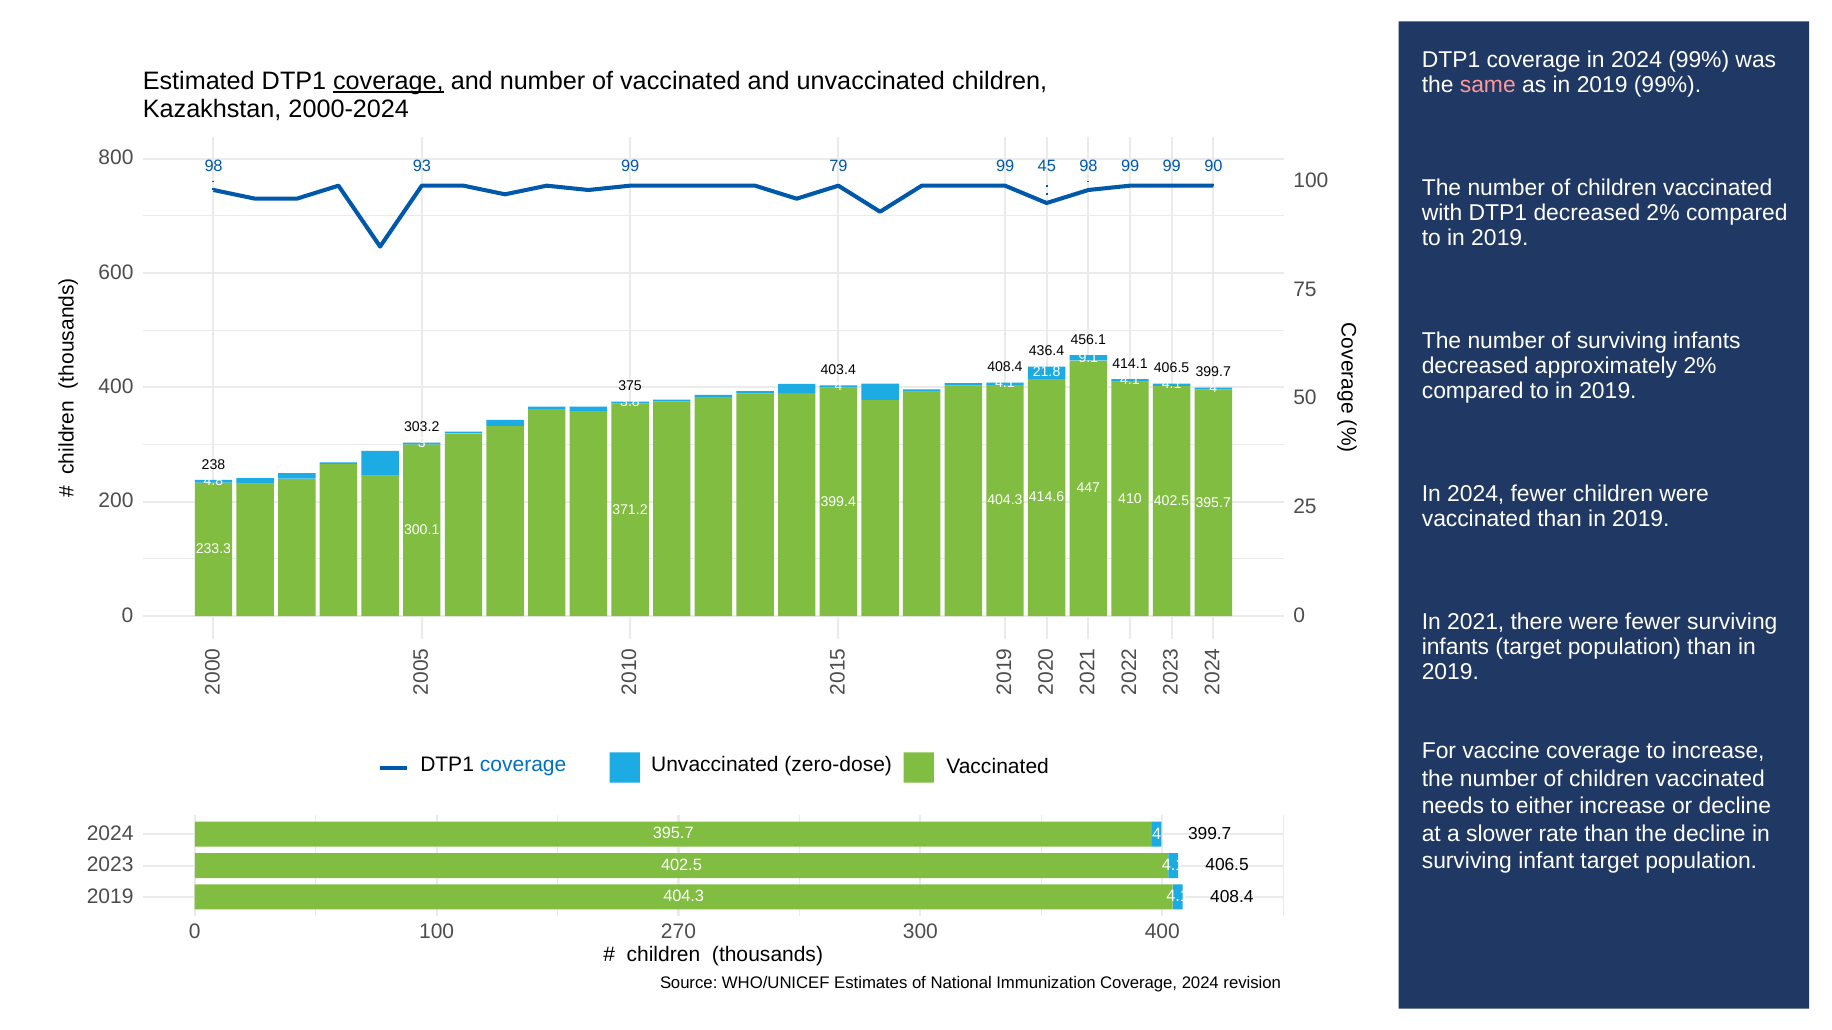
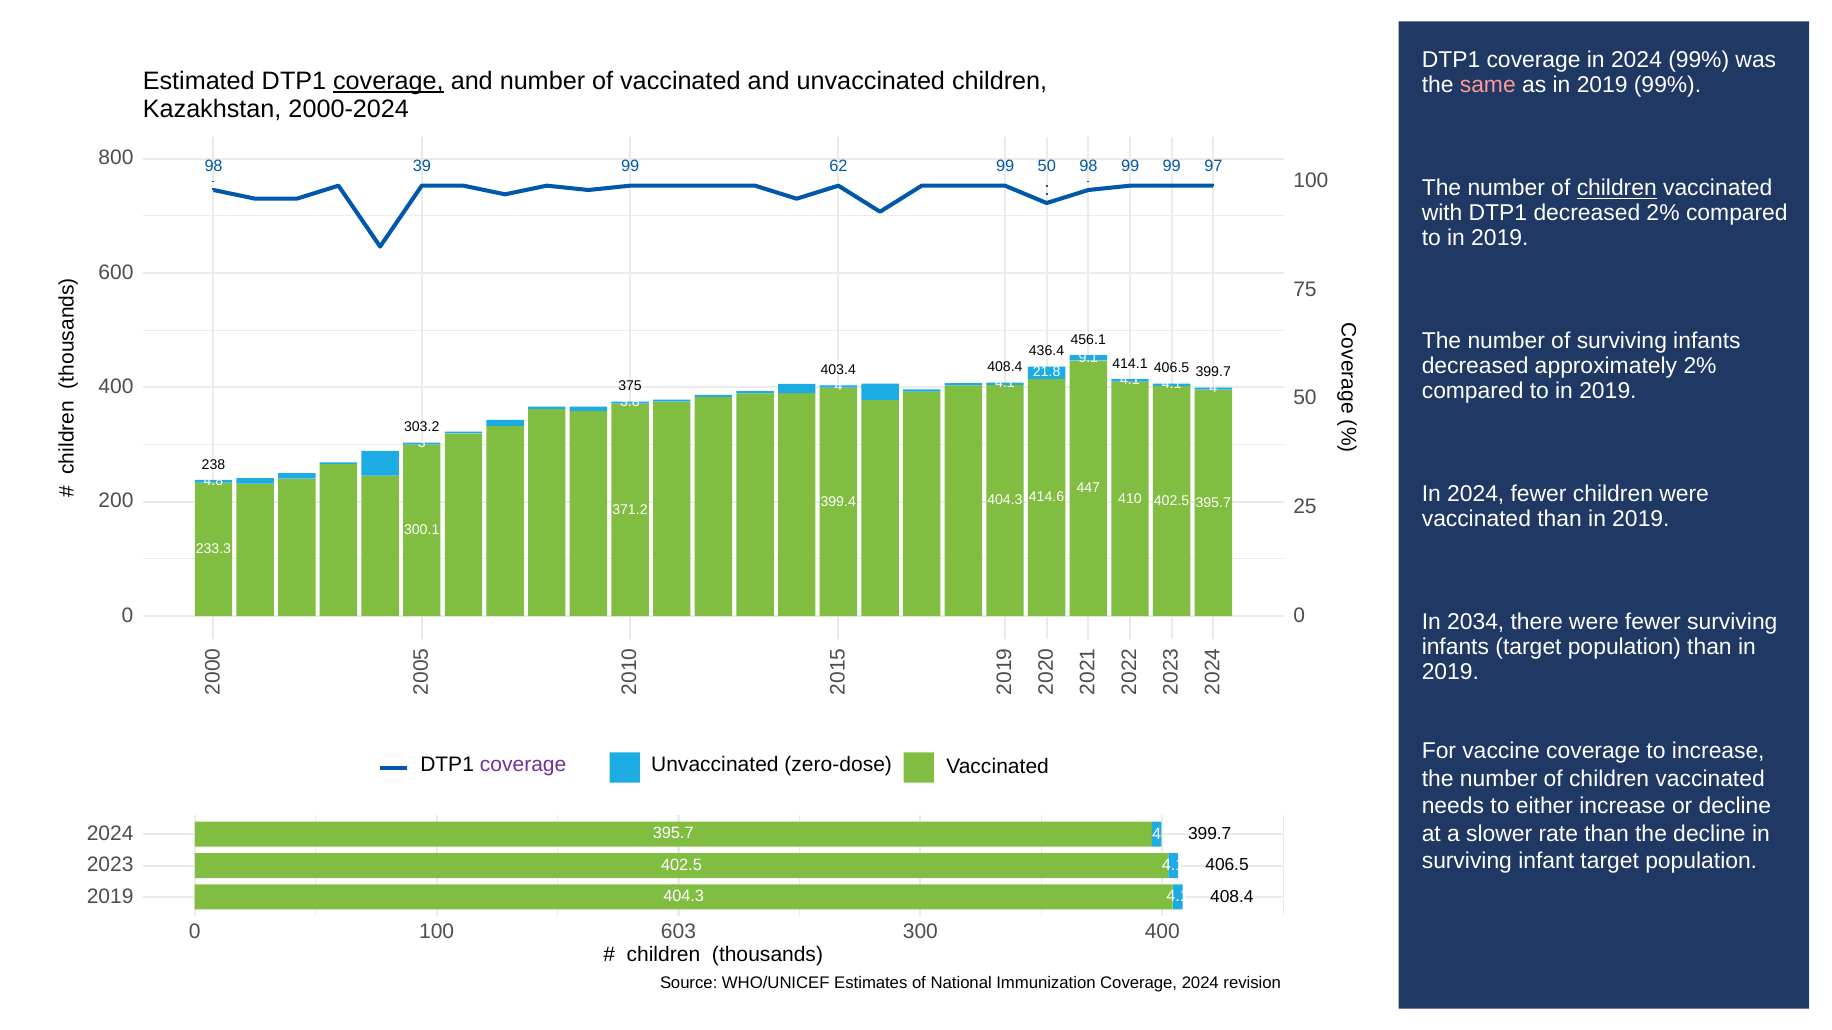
93: 93 -> 39
79: 79 -> 62
99 45: 45 -> 50
90: 90 -> 97
children at (1617, 188) underline: none -> present
2021: 2021 -> 2034
coverage at (523, 765) colour: blue -> purple
270: 270 -> 603
